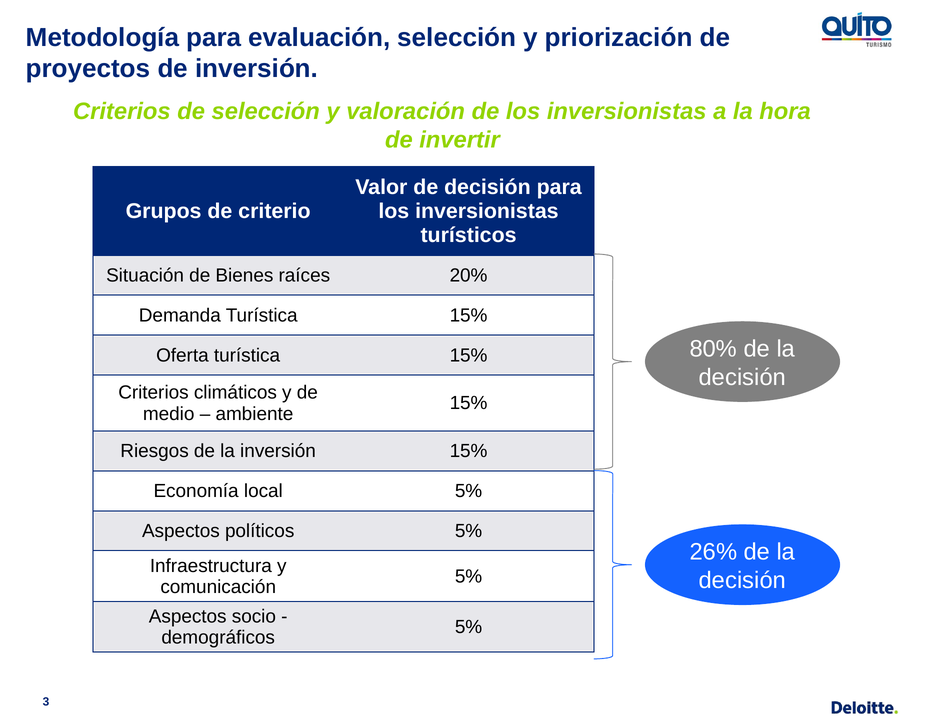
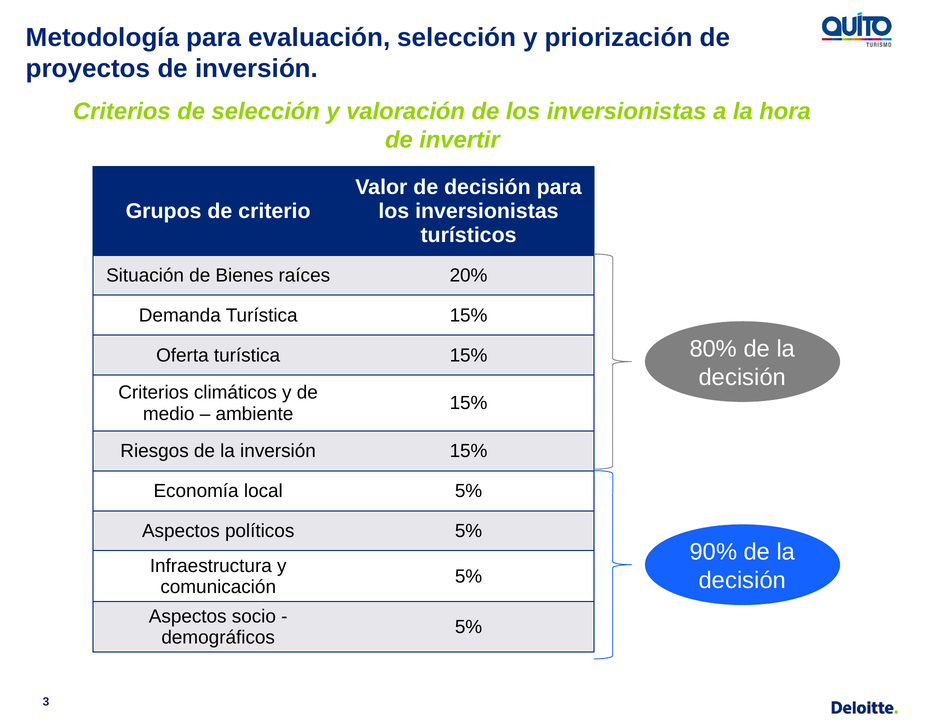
26%: 26% -> 90%
